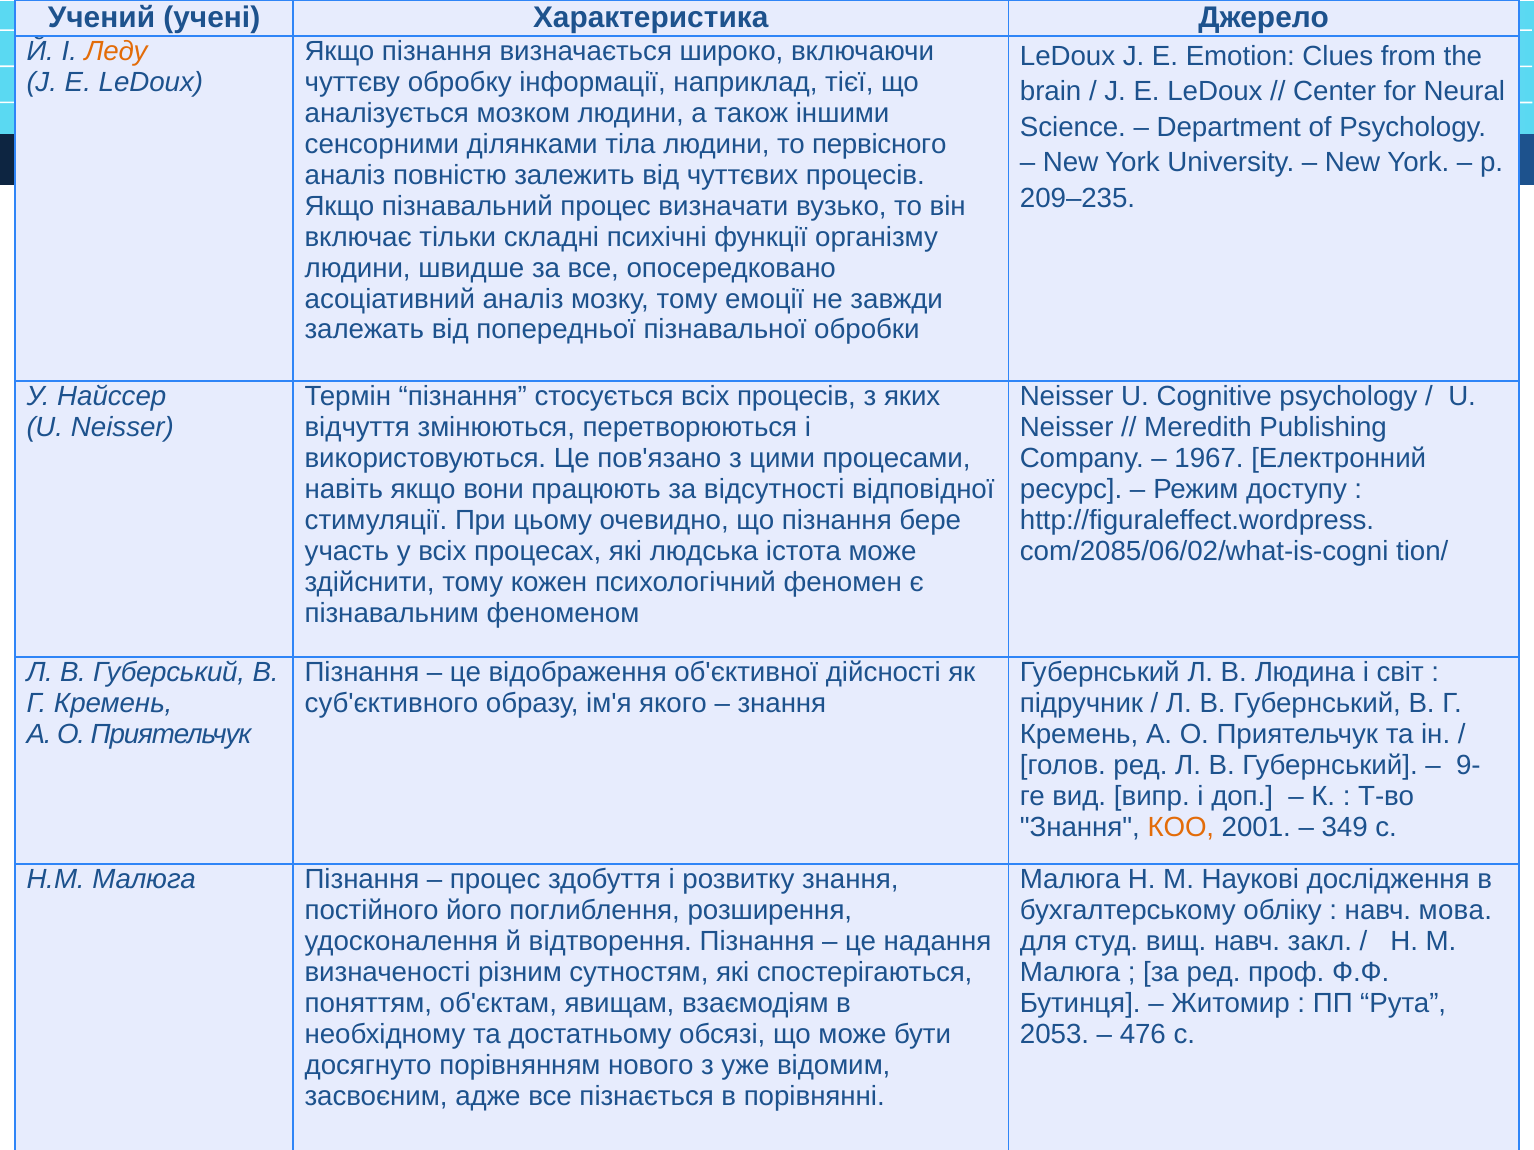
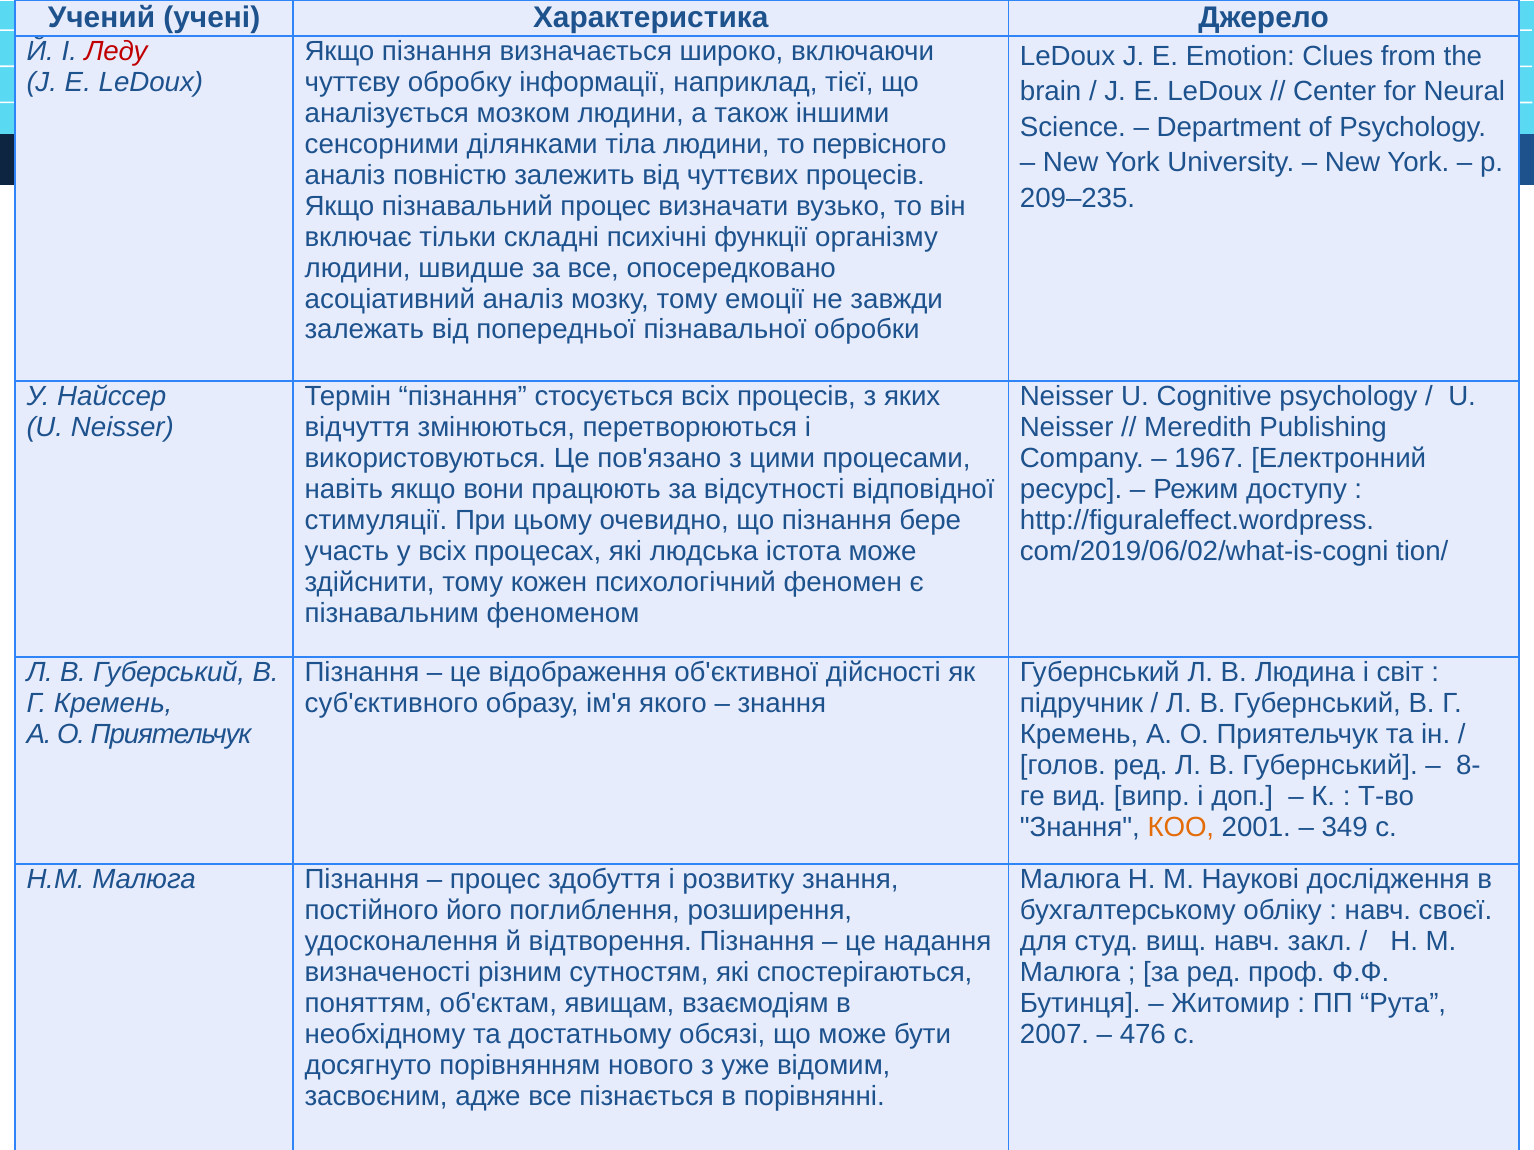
Леду colour: orange -> red
com/2085/06/02/what-is-cogni: com/2085/06/02/what-is-cogni -> com/2019/06/02/what-is-cogni
9-: 9- -> 8-
мова: мова -> своєї
2053: 2053 -> 2007
